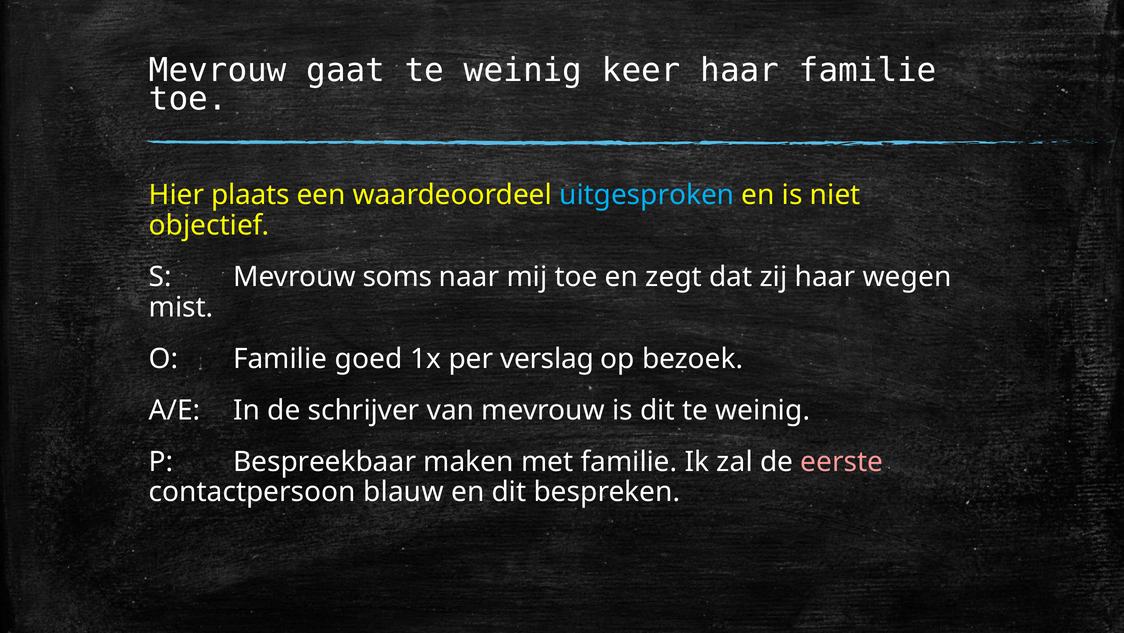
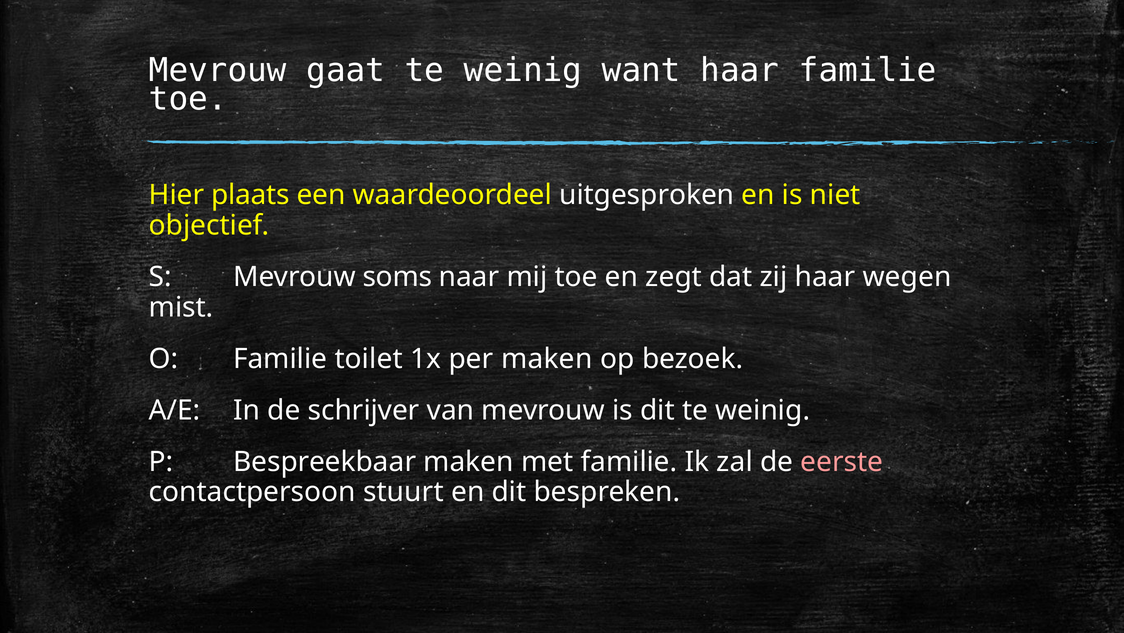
keer: keer -> want
uitgesproken colour: light blue -> white
goed: goed -> toilet
per verslag: verslag -> maken
blauw: blauw -> stuurt
